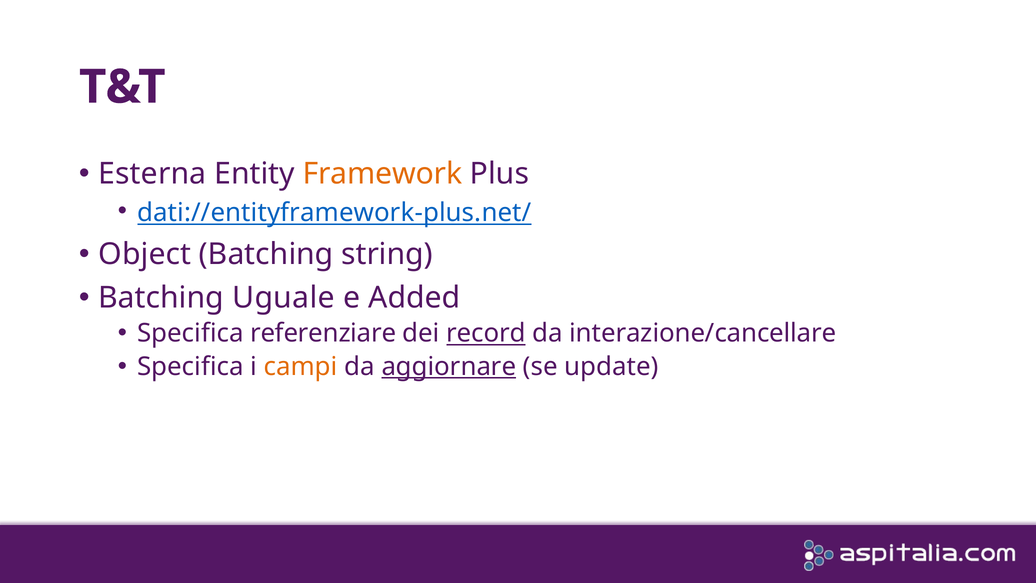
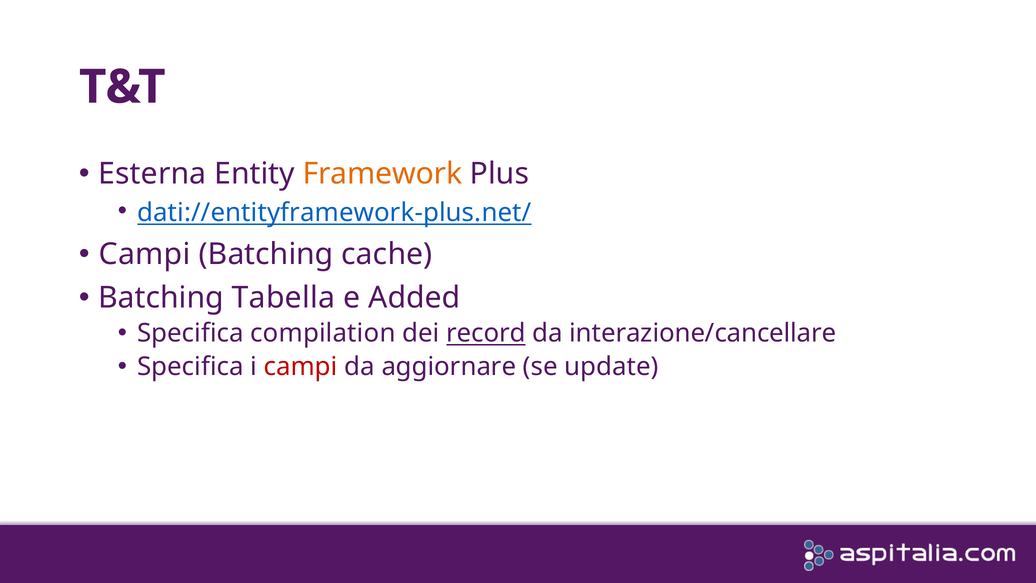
Object at (145, 254): Object -> Campi
string: string -> cache
Uguale: Uguale -> Tabella
referenziare: referenziare -> compilation
campi at (301, 367) colour: orange -> red
aggiornare underline: present -> none
